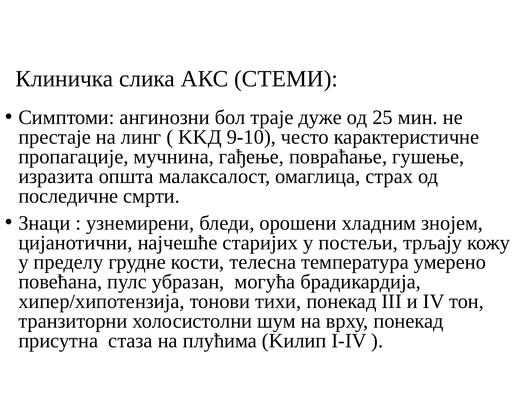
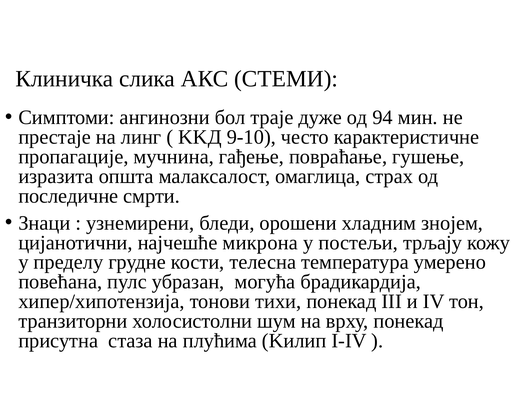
25: 25 -> 94
старијих: старијих -> микрона
